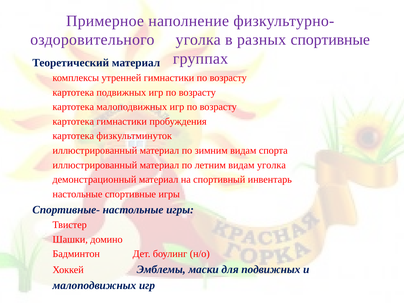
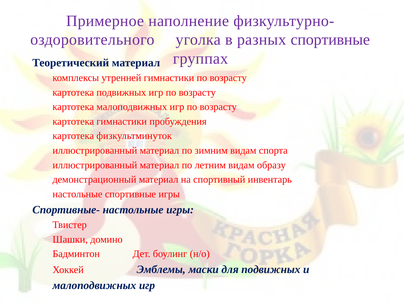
видам уголка: уголка -> образу
